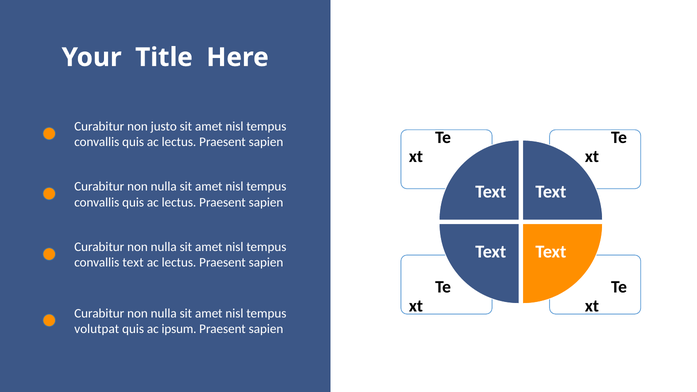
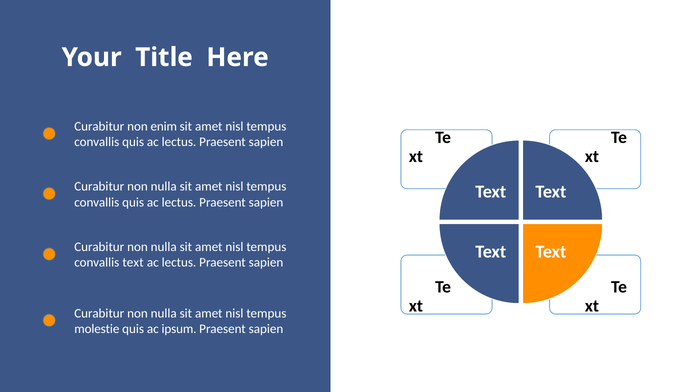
justo: justo -> enim
volutpat: volutpat -> molestie
